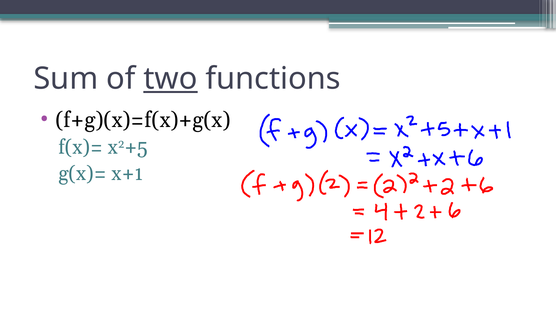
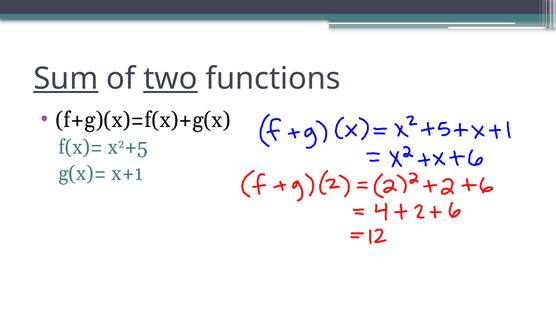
Sum underline: none -> present
